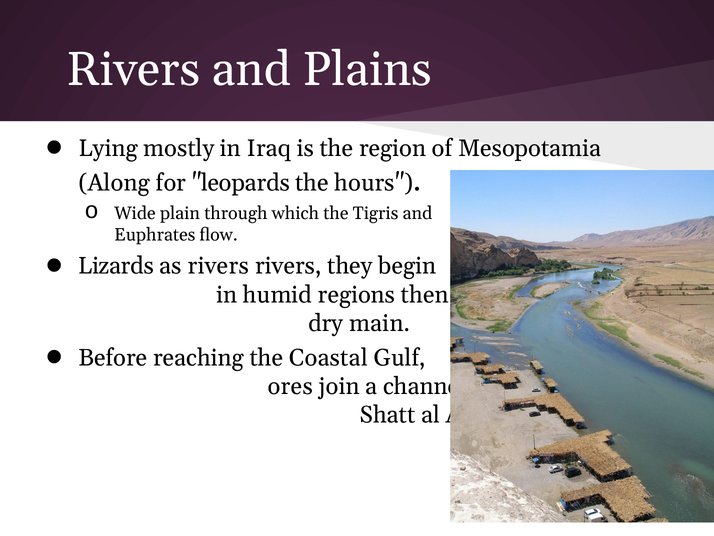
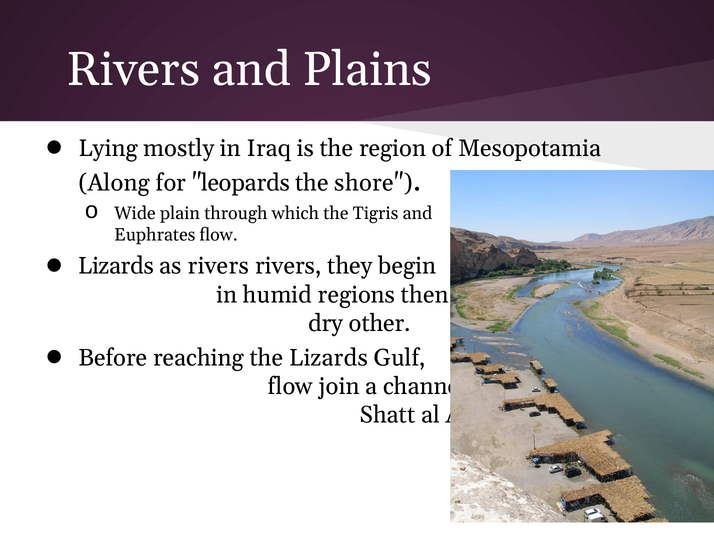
hours: hours -> shore
main: main -> other
the Coastal: Coastal -> Lizards
ores at (290, 386): ores -> flow
